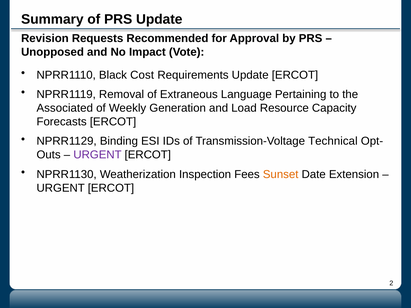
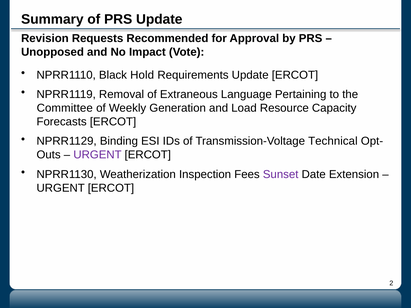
Cost: Cost -> Hold
Associated: Associated -> Committee
Sunset colour: orange -> purple
